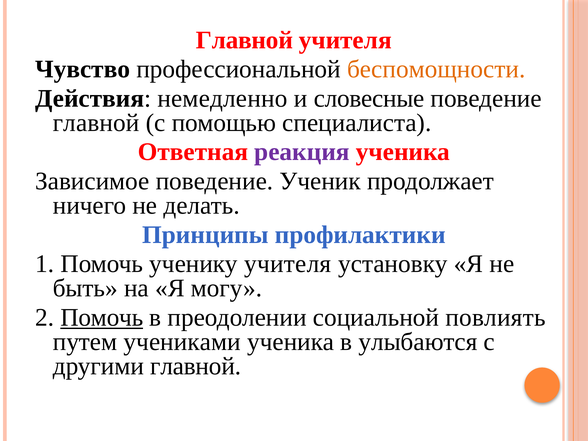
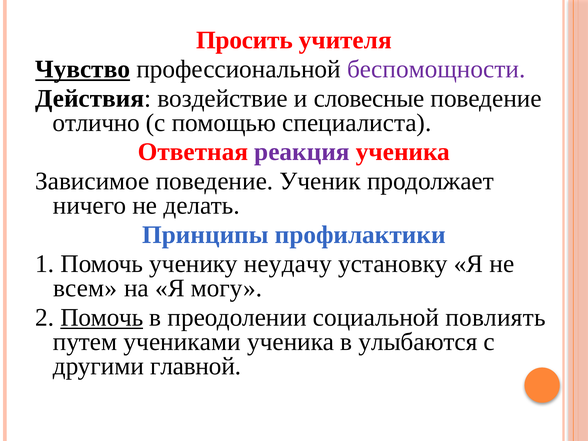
Главной at (244, 40): Главной -> Просить
Чувство underline: none -> present
беспомощности colour: orange -> purple
немедленно: немедленно -> воздействие
главной at (96, 123): главной -> отлично
ученику учителя: учителя -> неудачу
быть: быть -> всем
